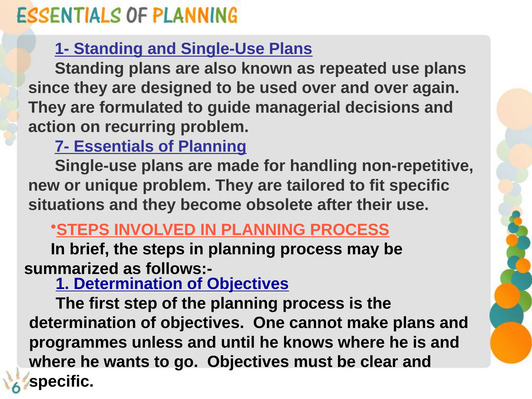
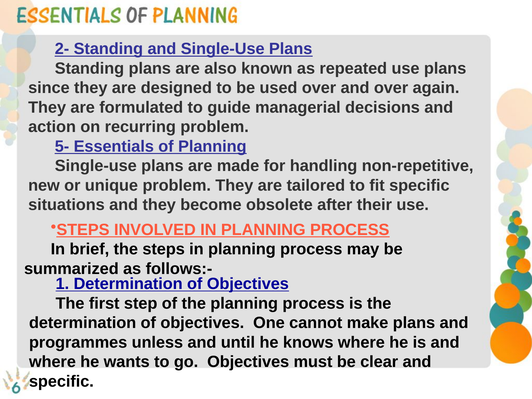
1-: 1- -> 2-
7-: 7- -> 5-
